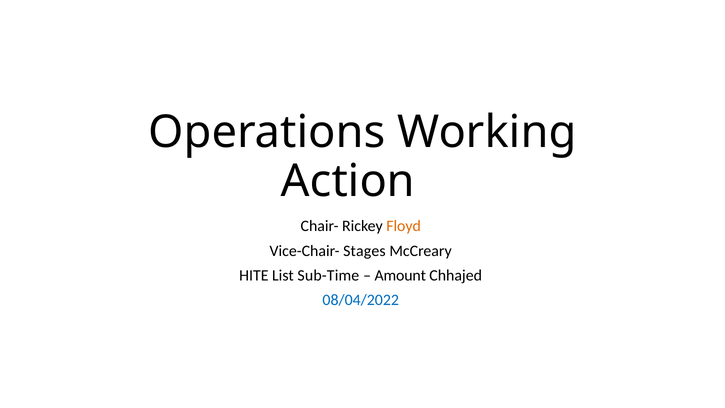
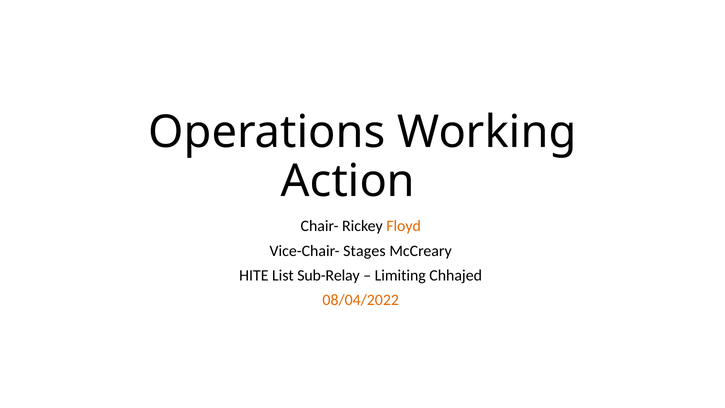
Sub-Time: Sub-Time -> Sub-Relay
Amount: Amount -> Limiting
08/04/2022 colour: blue -> orange
